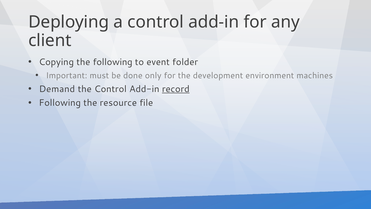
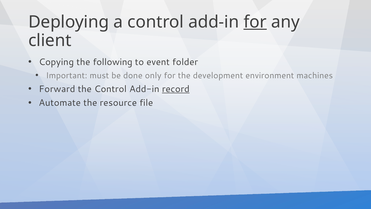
for at (255, 22) underline: none -> present
Demand: Demand -> Forward
Following at (60, 103): Following -> Automate
